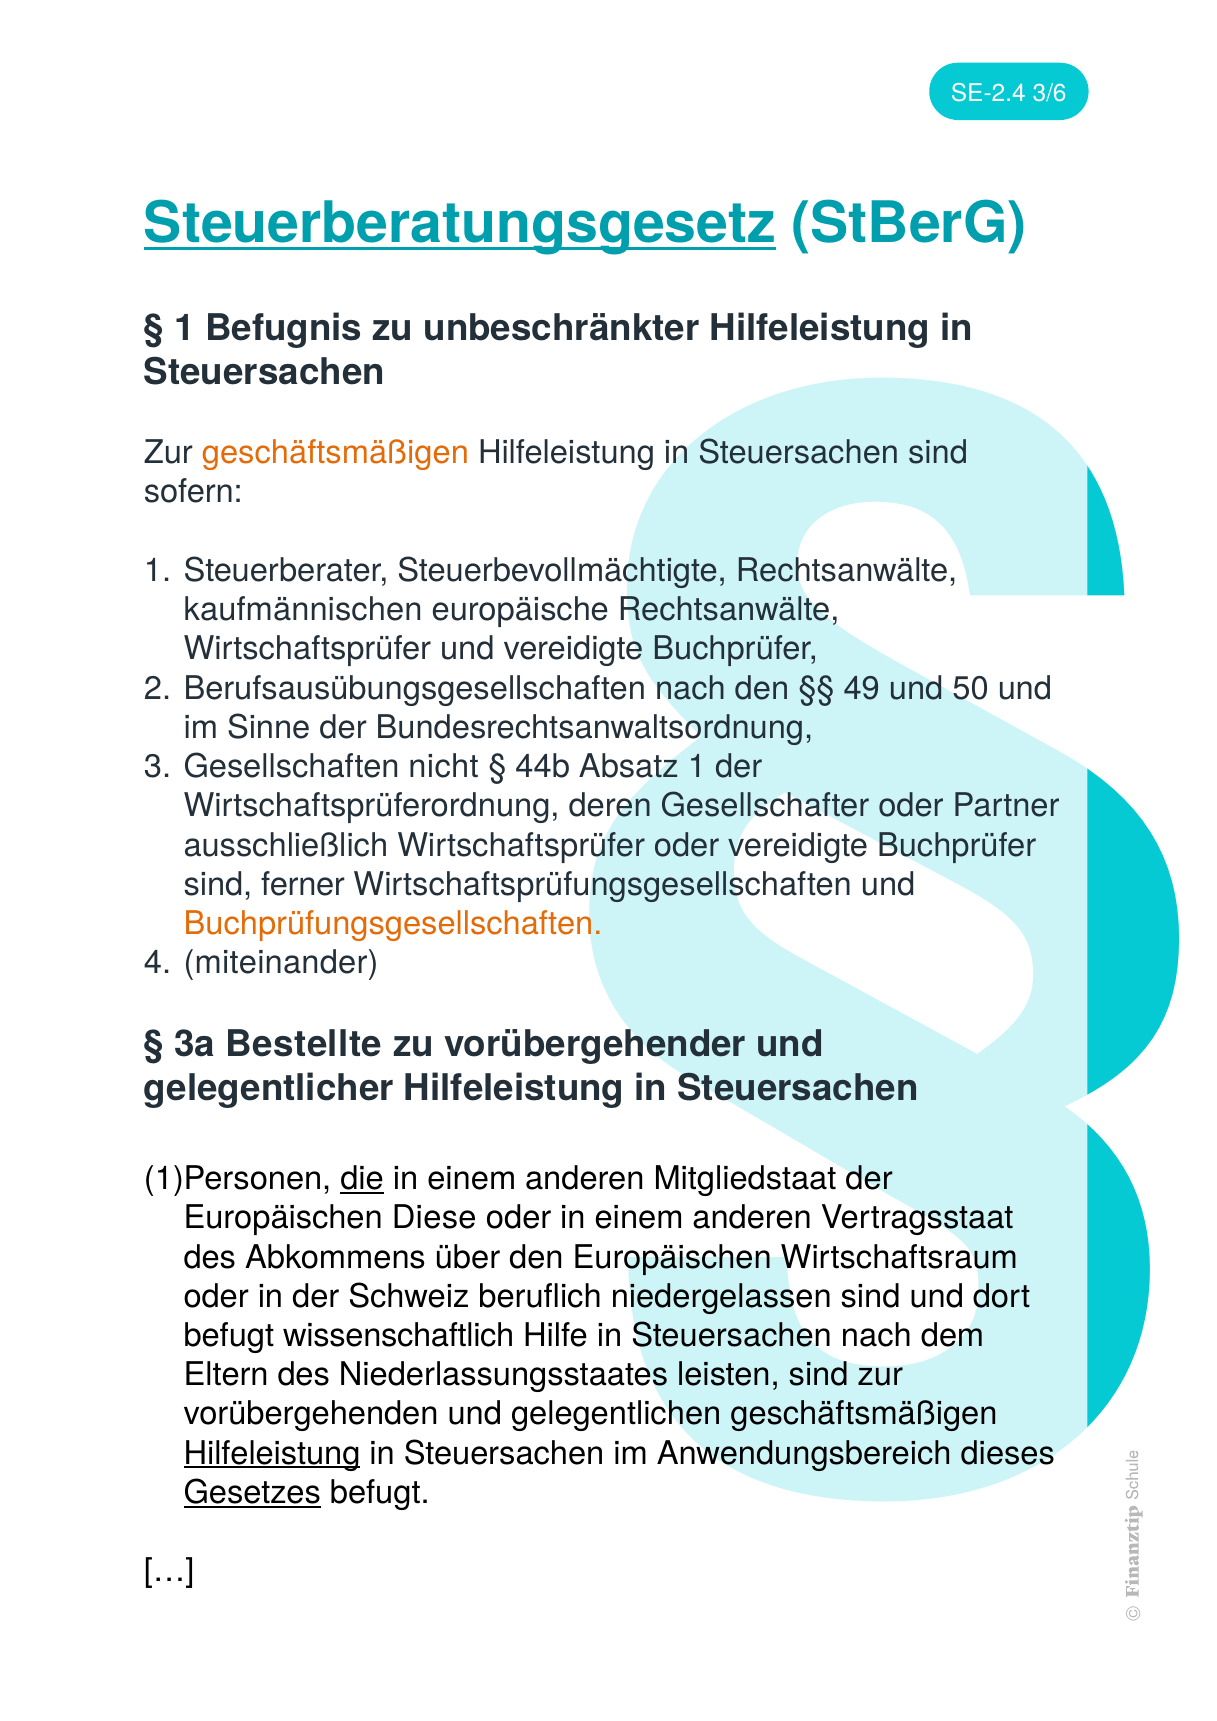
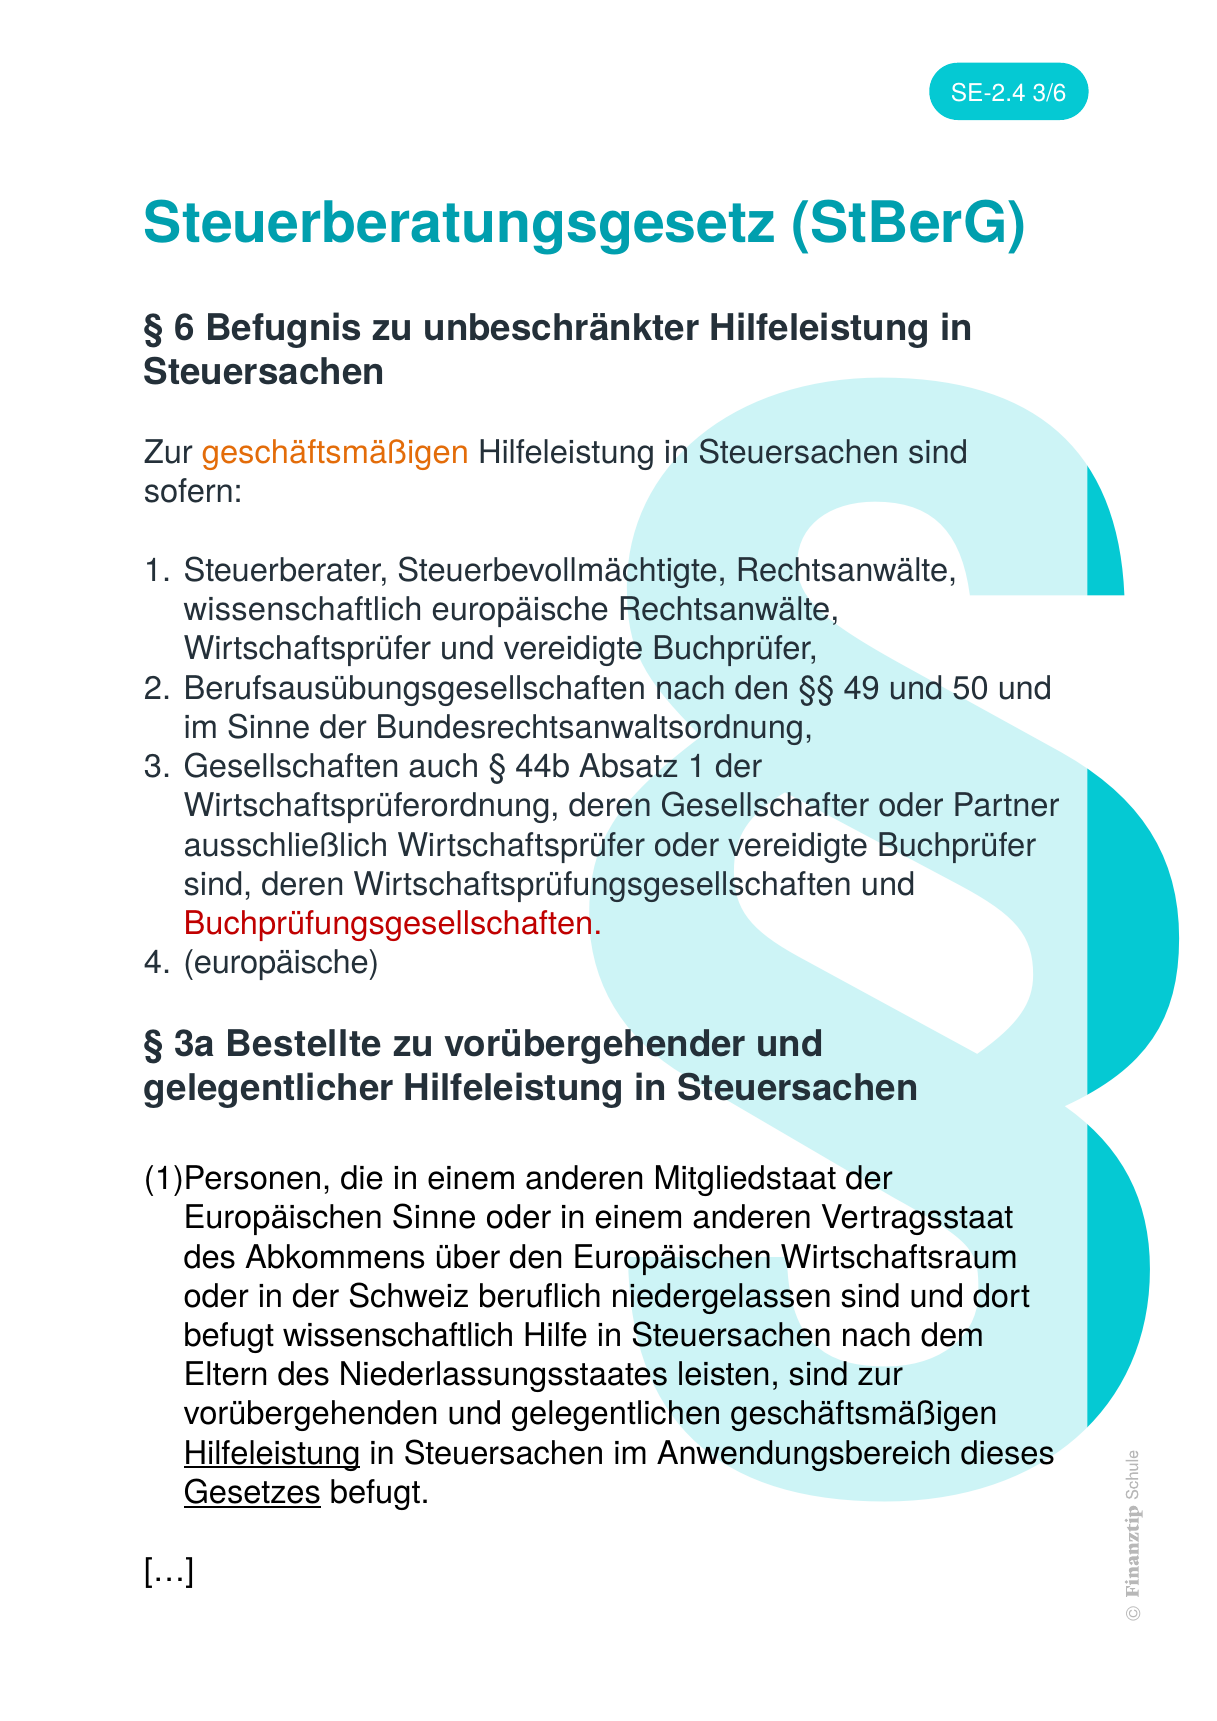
Steuerberatungsgesetz underline: present -> none
1 at (185, 328): 1 -> 6
kaufmännischen at (303, 610): kaufmännischen -> wissenschaftlich
nicht: nicht -> auch
sind ferner: ferner -> deren
Buchprüfungsgesellschaften colour: orange -> red
miteinander at (281, 963): miteinander -> europäische
die underline: present -> none
Europäischen Diese: Diese -> Sinne
